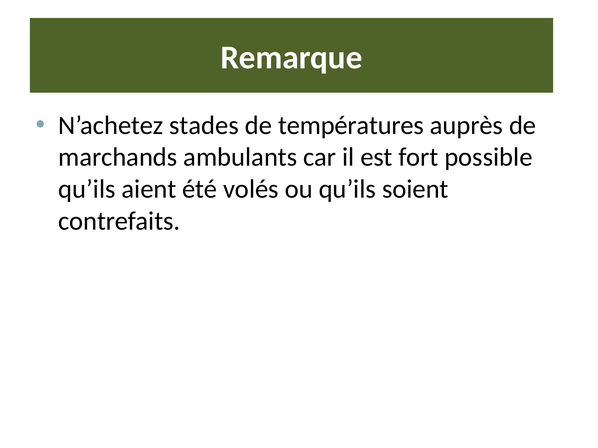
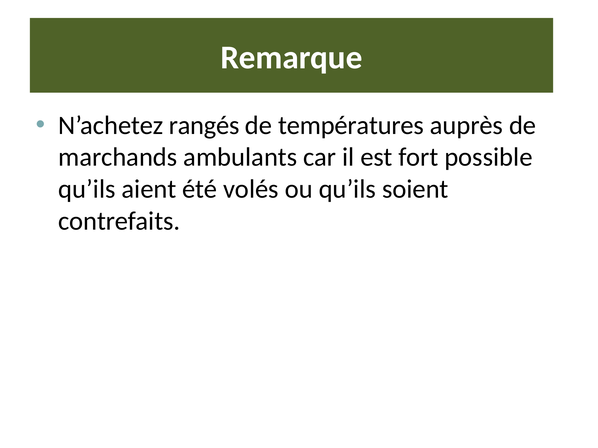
stades: stades -> rangés
